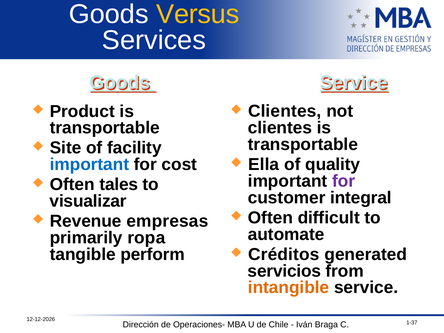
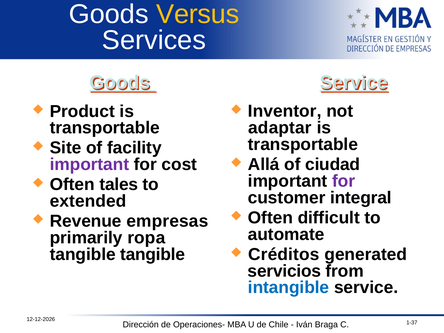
Clientes at (285, 111): Clientes -> Inventor
clientes at (280, 128): clientes -> adaptar
Ella: Ella -> Allá
quality: quality -> ciudad
important at (89, 165) colour: blue -> purple
visualizar: visualizar -> extended
tangible perform: perform -> tangible
intangible colour: orange -> blue
